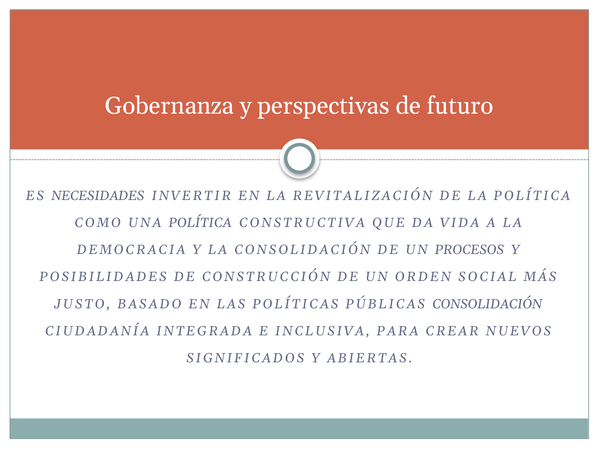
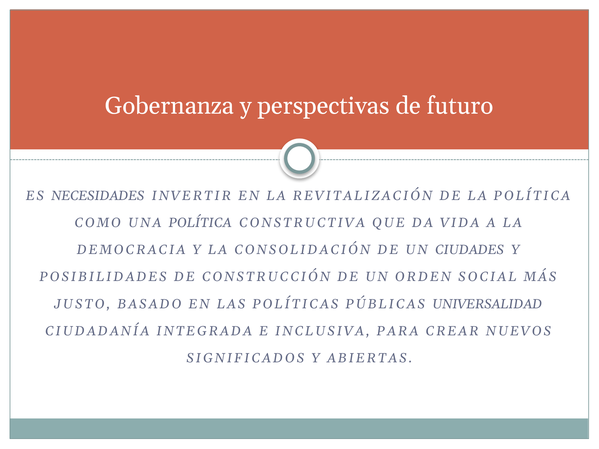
PROCESOS: PROCESOS -> CIUDADES
PÚBLICAS CONSOLIDACIÓN: CONSOLIDACIÓN -> UNIVERSALIDAD
